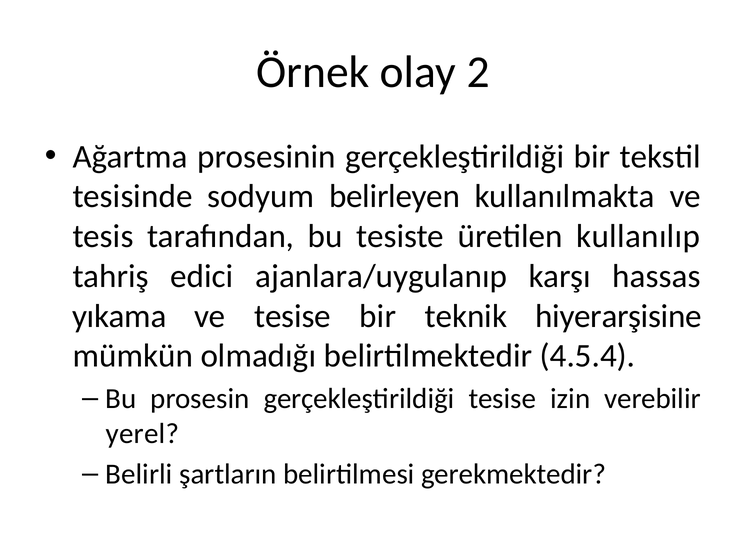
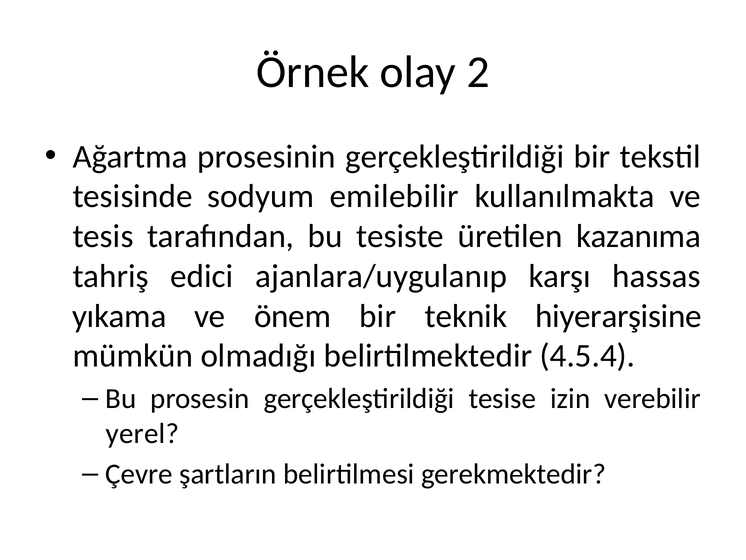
belirleyen: belirleyen -> emilebilir
kullanılıp: kullanılıp -> kazanıma
ve tesise: tesise -> önem
Belirli: Belirli -> Çevre
